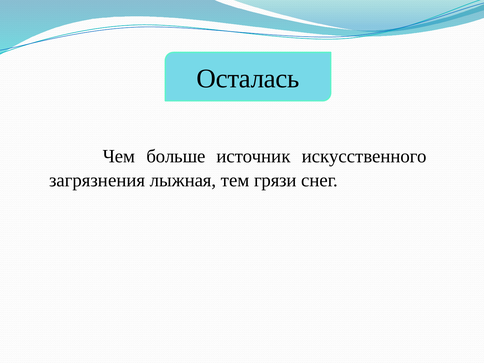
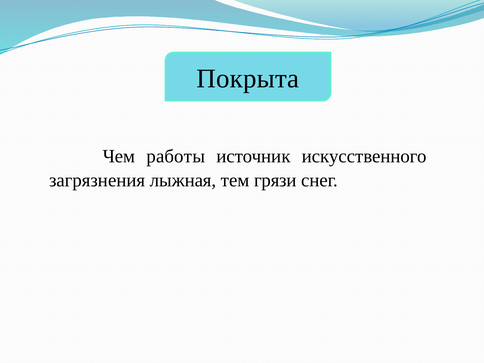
Осталась: Осталась -> Покрыта
больше: больше -> работы
